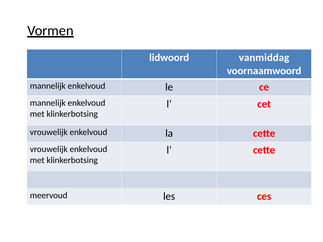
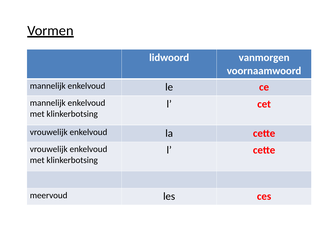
vanmiddag: vanmiddag -> vanmorgen
